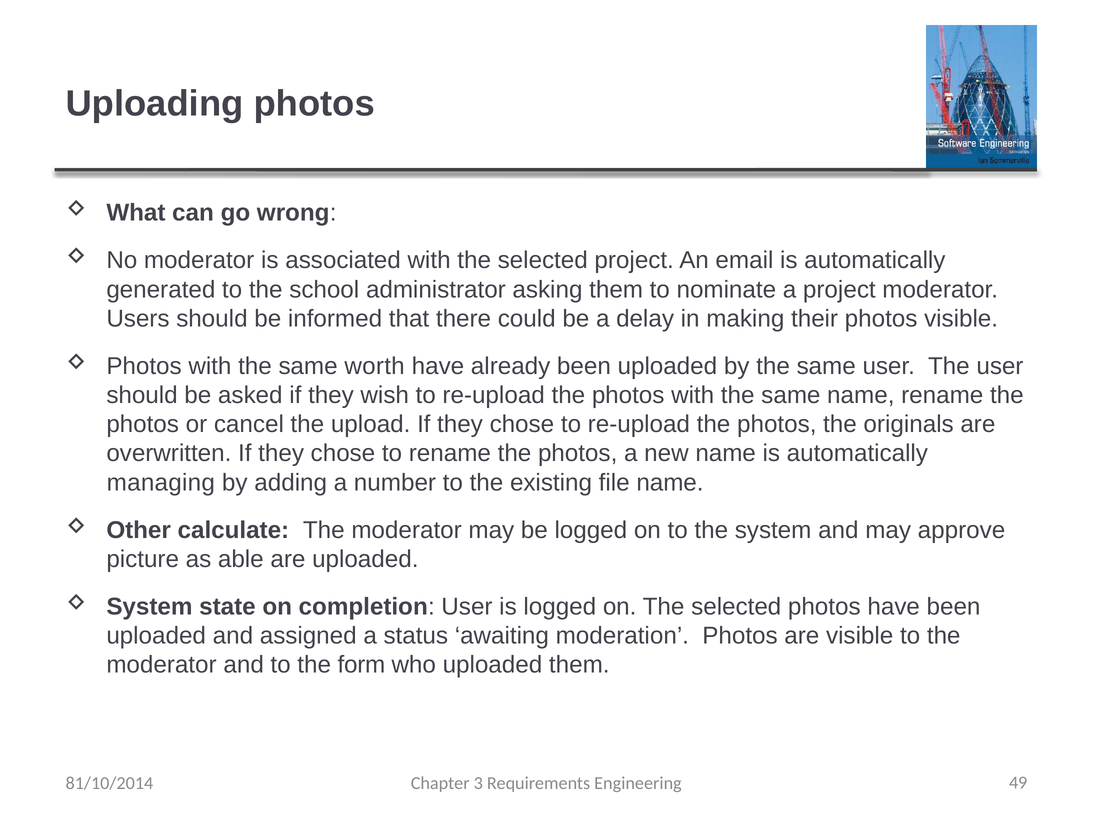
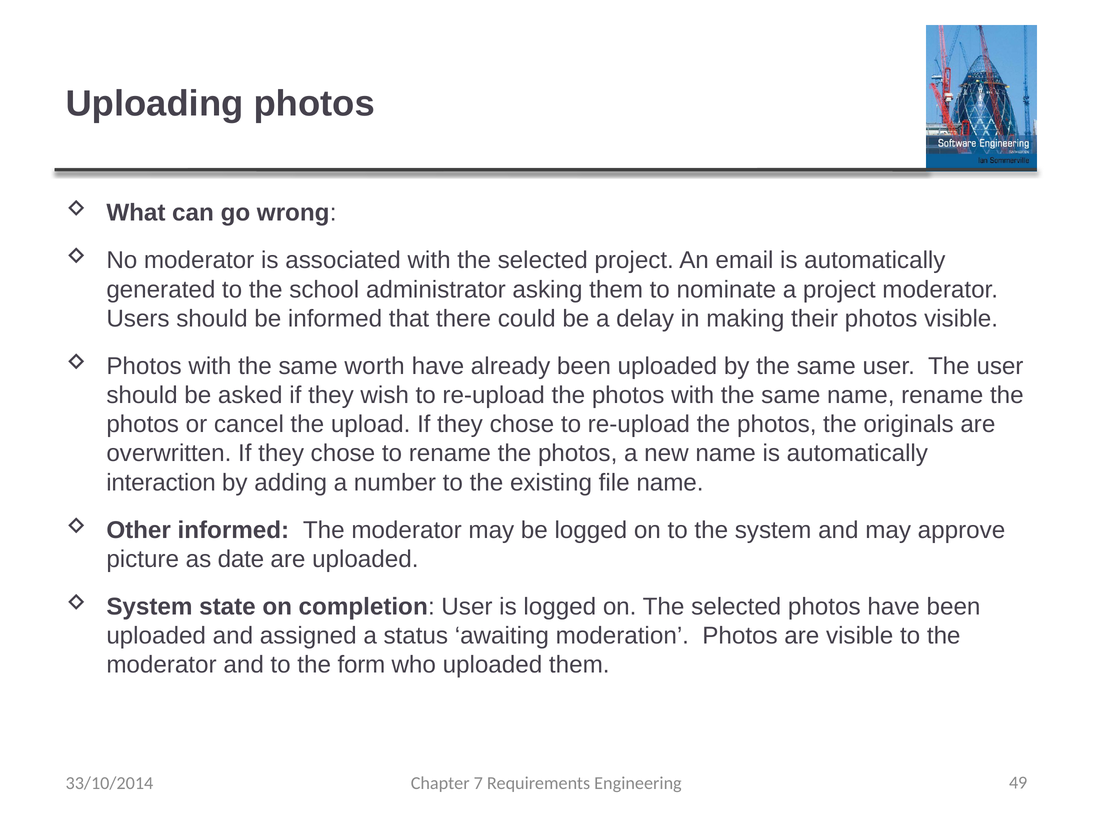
managing: managing -> interaction
Other calculate: calculate -> informed
able: able -> date
81/10/2014: 81/10/2014 -> 33/10/2014
3: 3 -> 7
